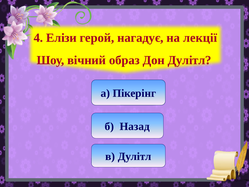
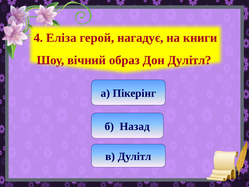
Елізи: Елізи -> Еліза
лекції: лекції -> книги
